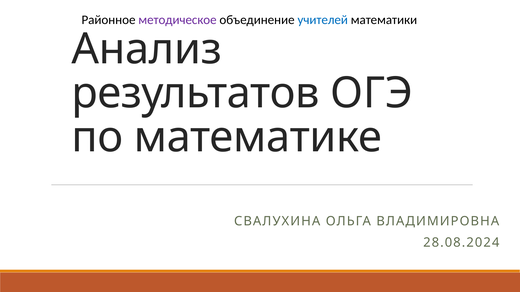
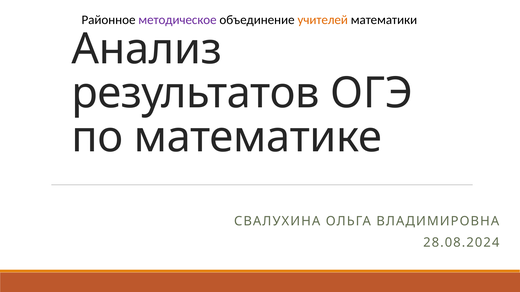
учителей colour: blue -> orange
